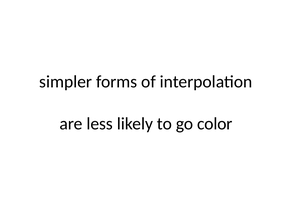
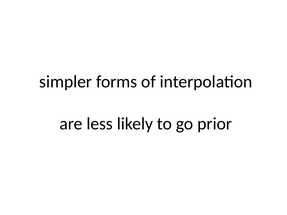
color: color -> prior
